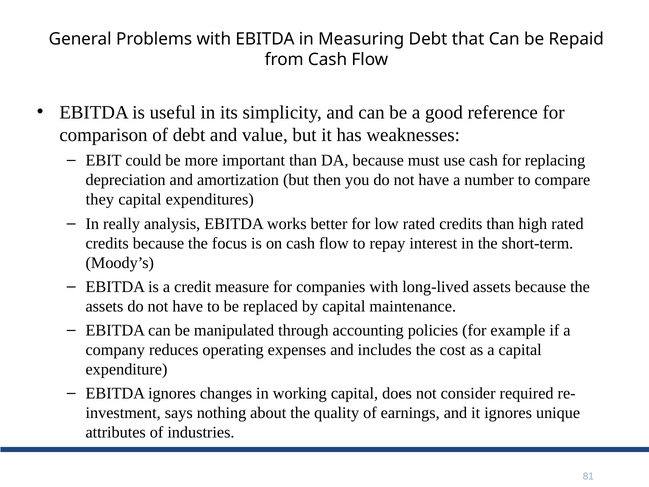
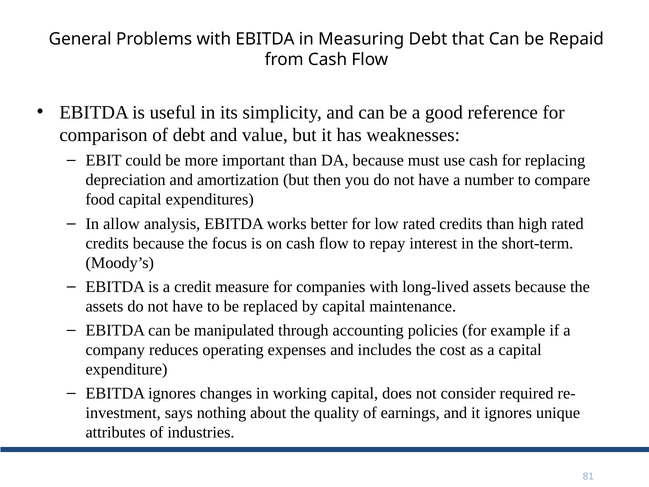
they: they -> food
really: really -> allow
